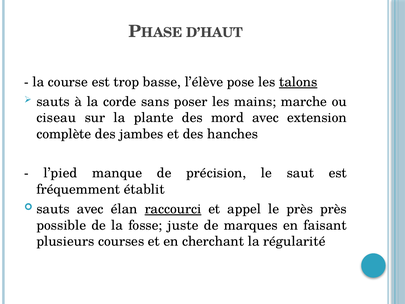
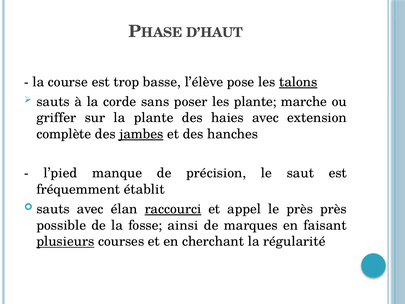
les mains: mains -> plante
ciseau: ciseau -> griffer
mord: mord -> haies
jambes underline: none -> present
juste: juste -> ainsi
plusieurs underline: none -> present
